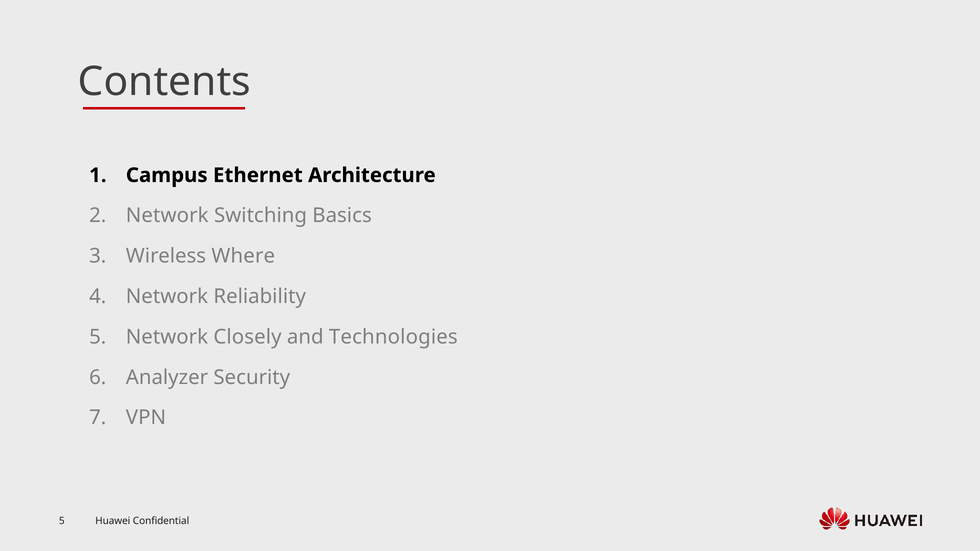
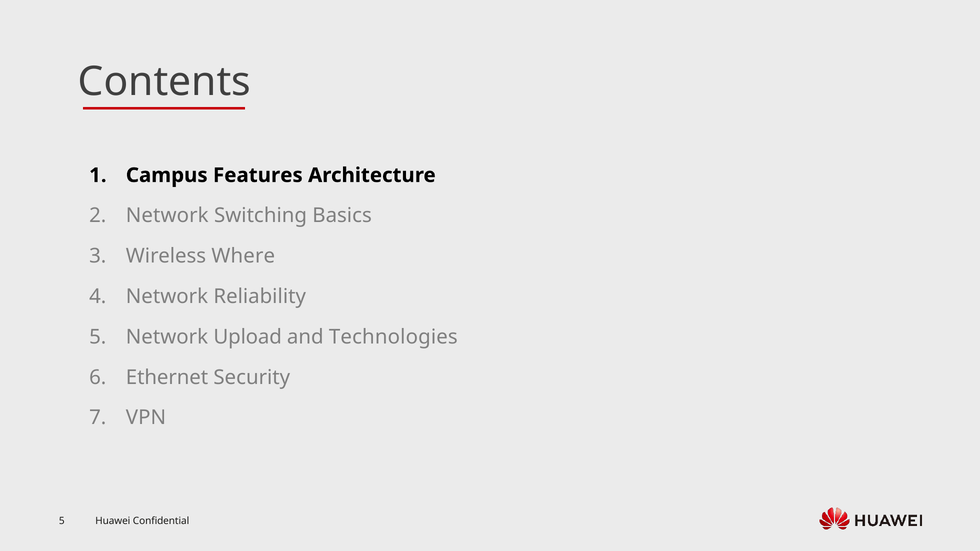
Ethernet: Ethernet -> Features
Closely: Closely -> Upload
Analyzer: Analyzer -> Ethernet
